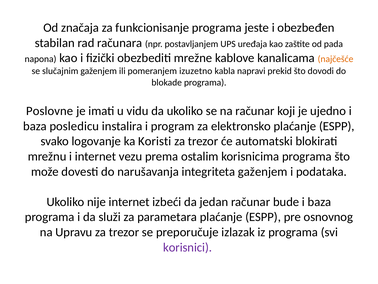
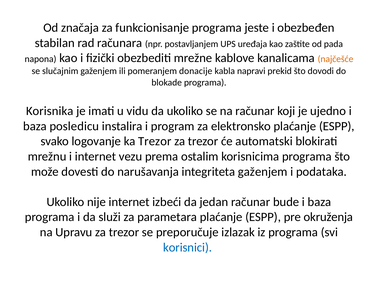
izuzetno: izuzetno -> donacije
Poslovne: Poslovne -> Korisnika
ka Koristi: Koristi -> Trezor
osnovnog: osnovnog -> okruženja
korisnici colour: purple -> blue
